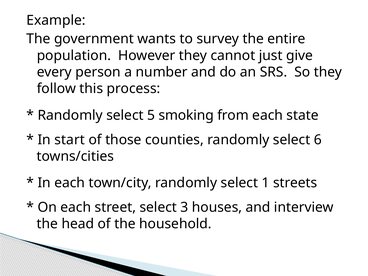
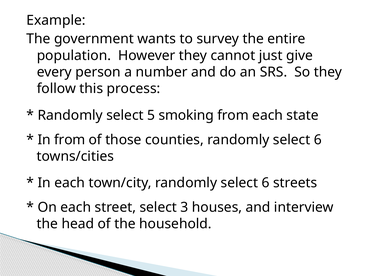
In start: start -> from
town/city randomly select 1: 1 -> 6
